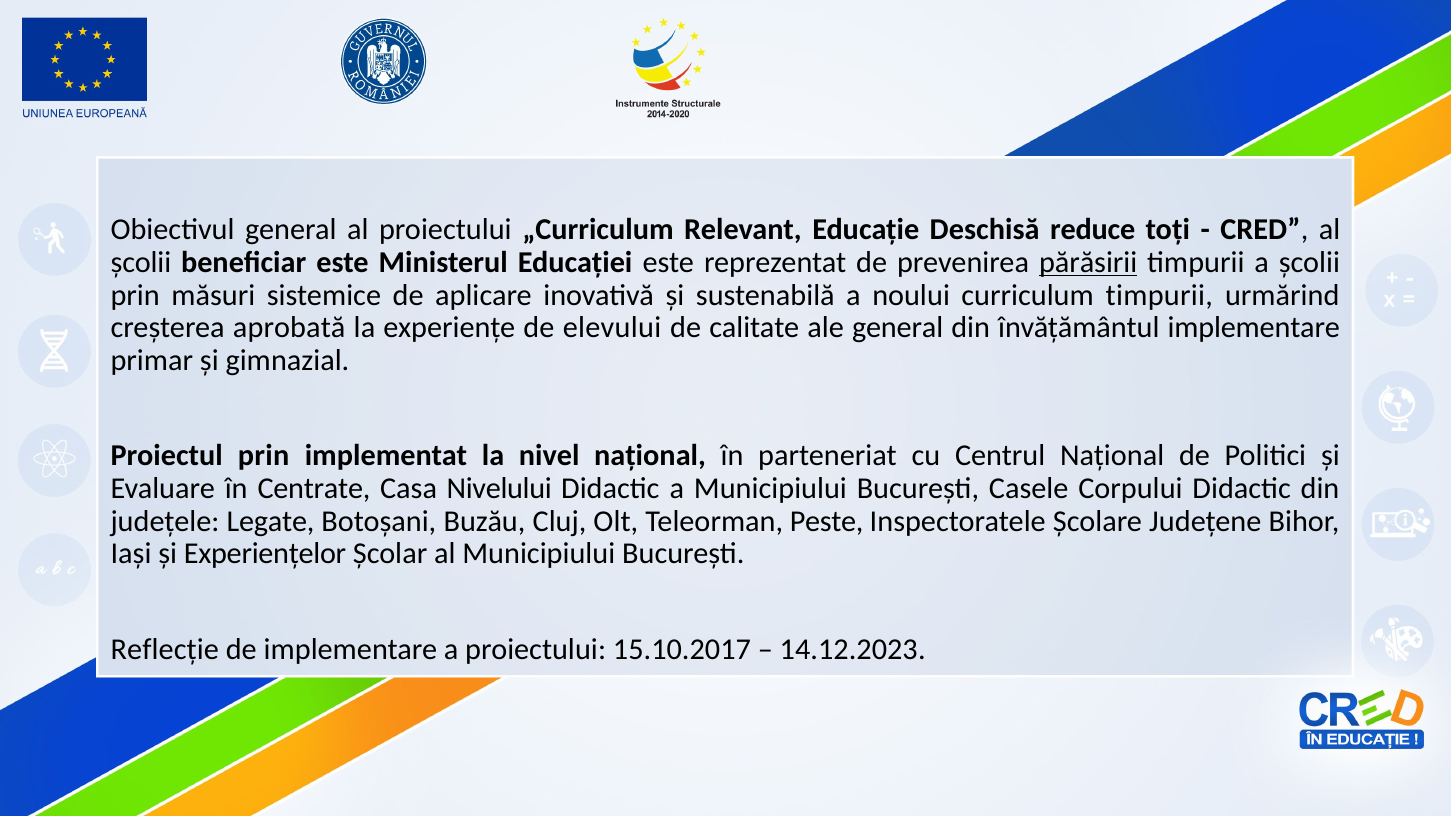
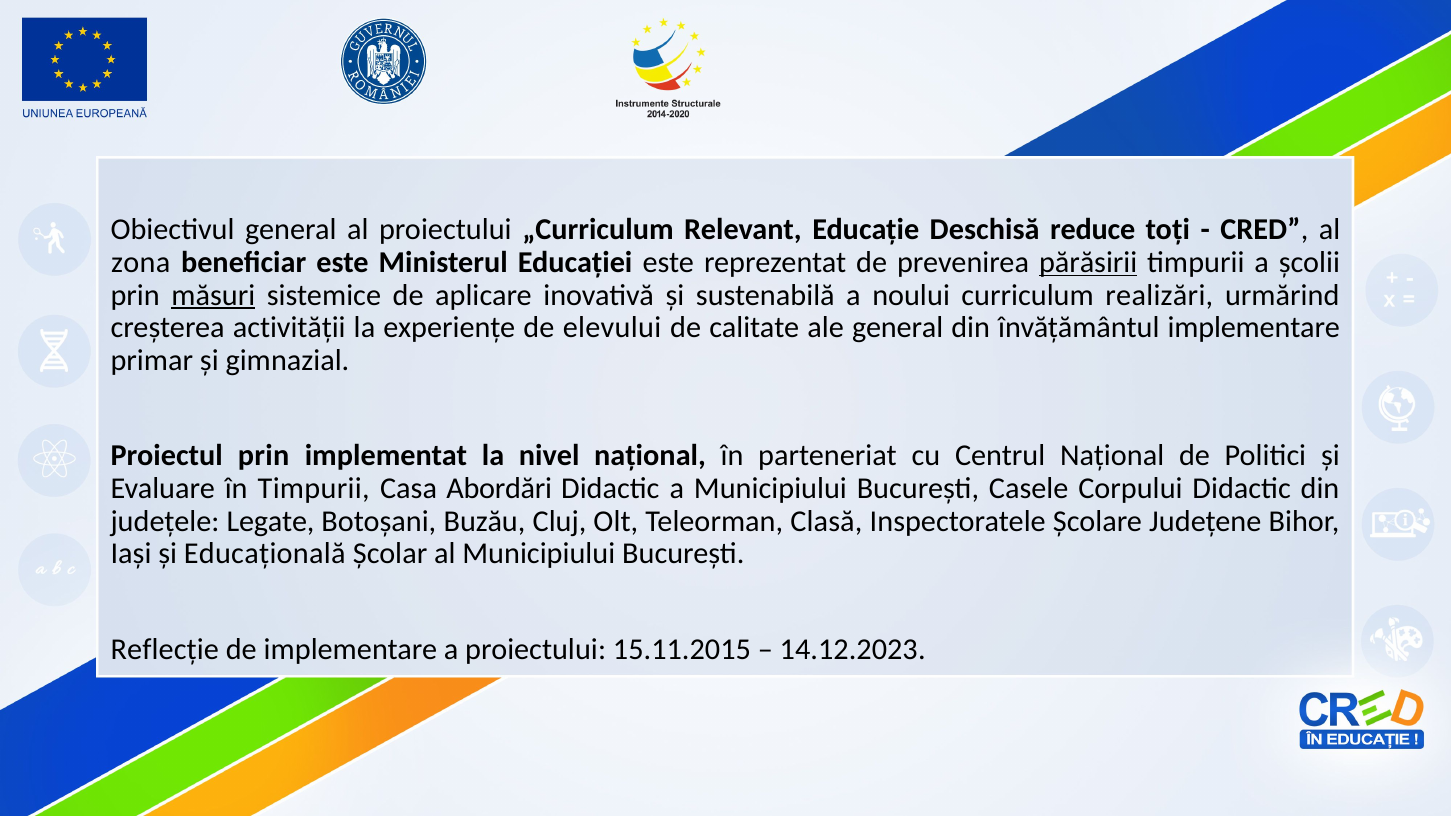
școlii at (141, 262): școlii -> zona
măsuri underline: none -> present
curriculum timpurii: timpurii -> realizări
aprobată: aprobată -> activității
în Centrate: Centrate -> Timpurii
Nivelului: Nivelului -> Abordări
Peste: Peste -> Clasă
Experiențelor: Experiențelor -> Educațională
15.10.2017: 15.10.2017 -> 15.11.2015
